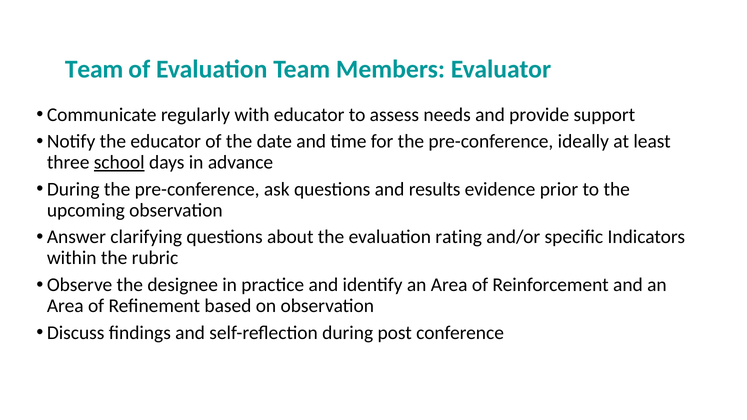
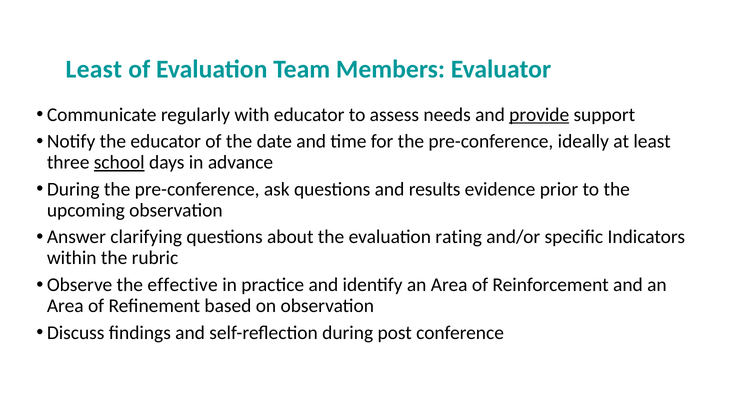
Team at (94, 69): Team -> Least
provide underline: none -> present
designee: designee -> effective
